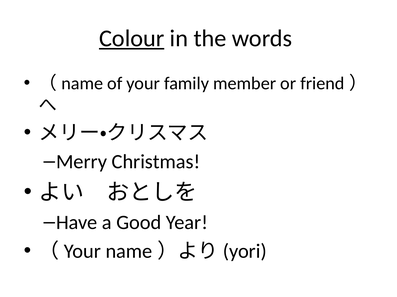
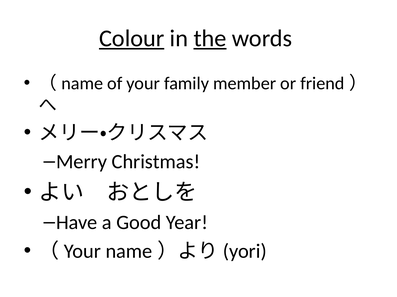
the underline: none -> present
